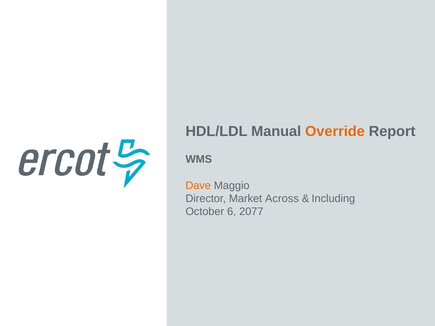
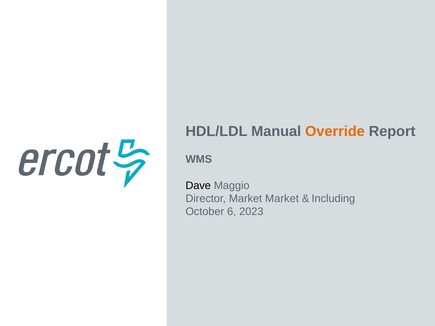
Dave colour: orange -> black
Market Across: Across -> Market
2077: 2077 -> 2023
